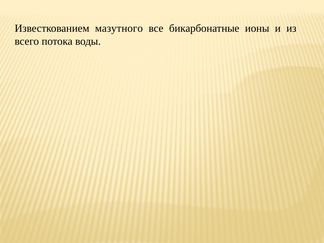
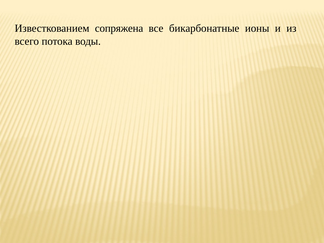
мазутного: мазутного -> сопряжена
